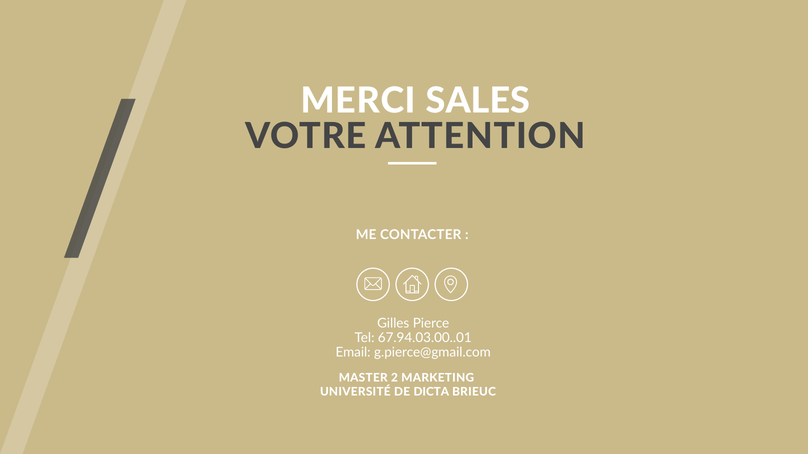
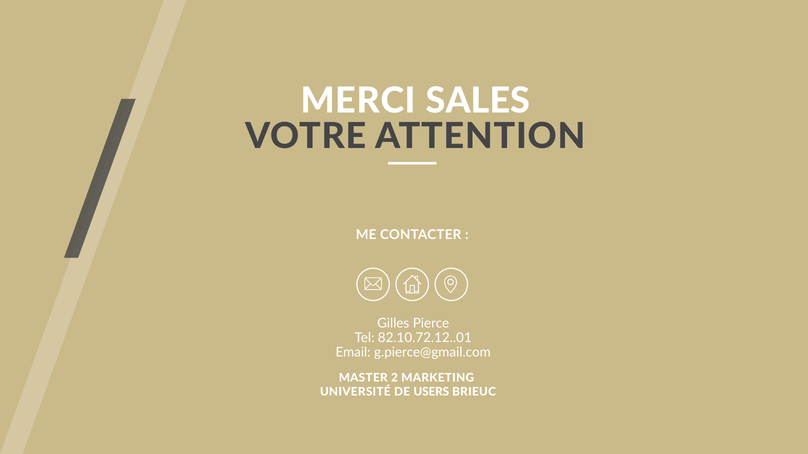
67.94.03.00..01: 67.94.03.00..01 -> 82.10.72.12..01
DICTA: DICTA -> USERS
